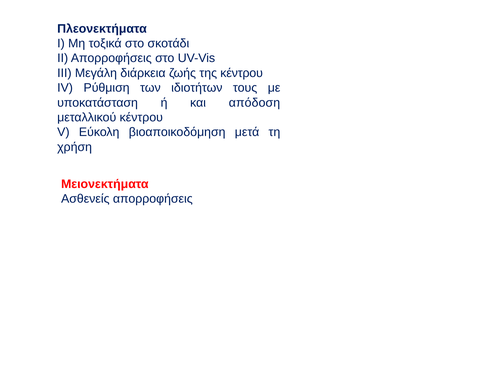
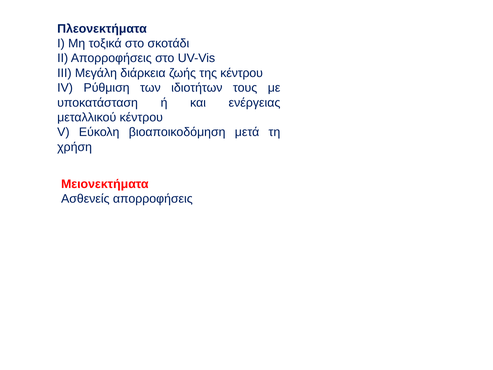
απόδοση: απόδοση -> ενέργειας
